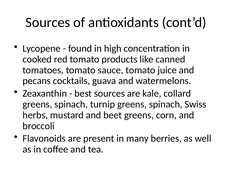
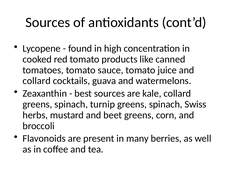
pecans at (37, 81): pecans -> collard
